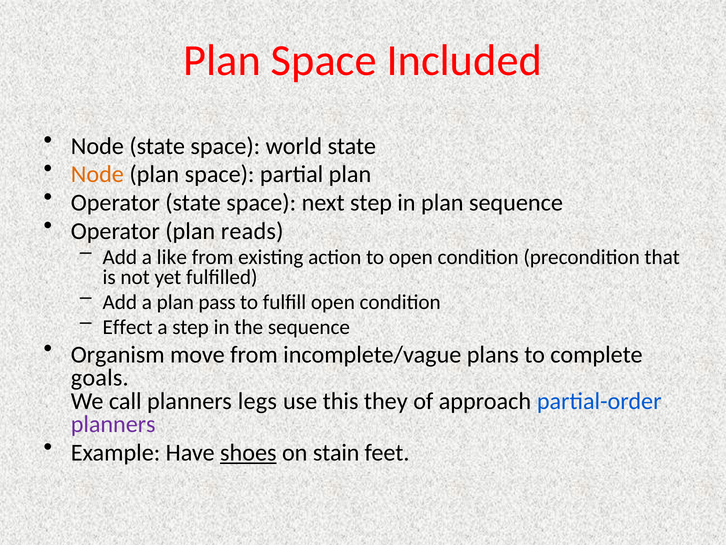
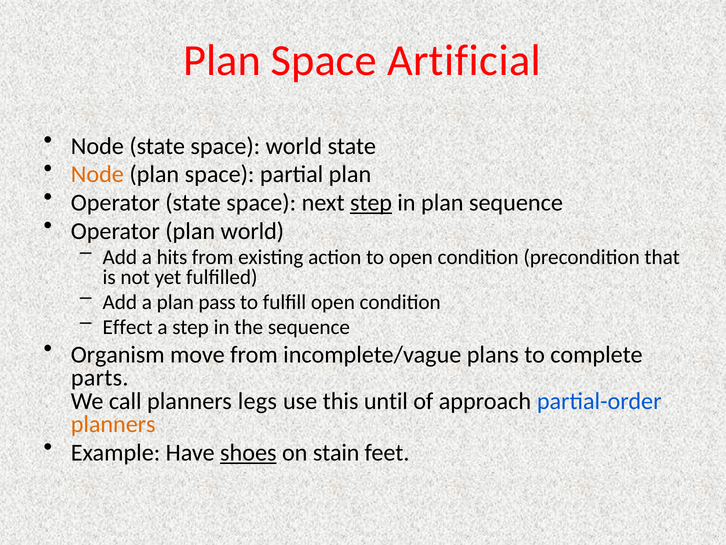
Included: Included -> Artificial
step at (371, 203) underline: none -> present
plan reads: reads -> world
like: like -> hits
goals: goals -> parts
they: they -> until
planners at (113, 424) colour: purple -> orange
